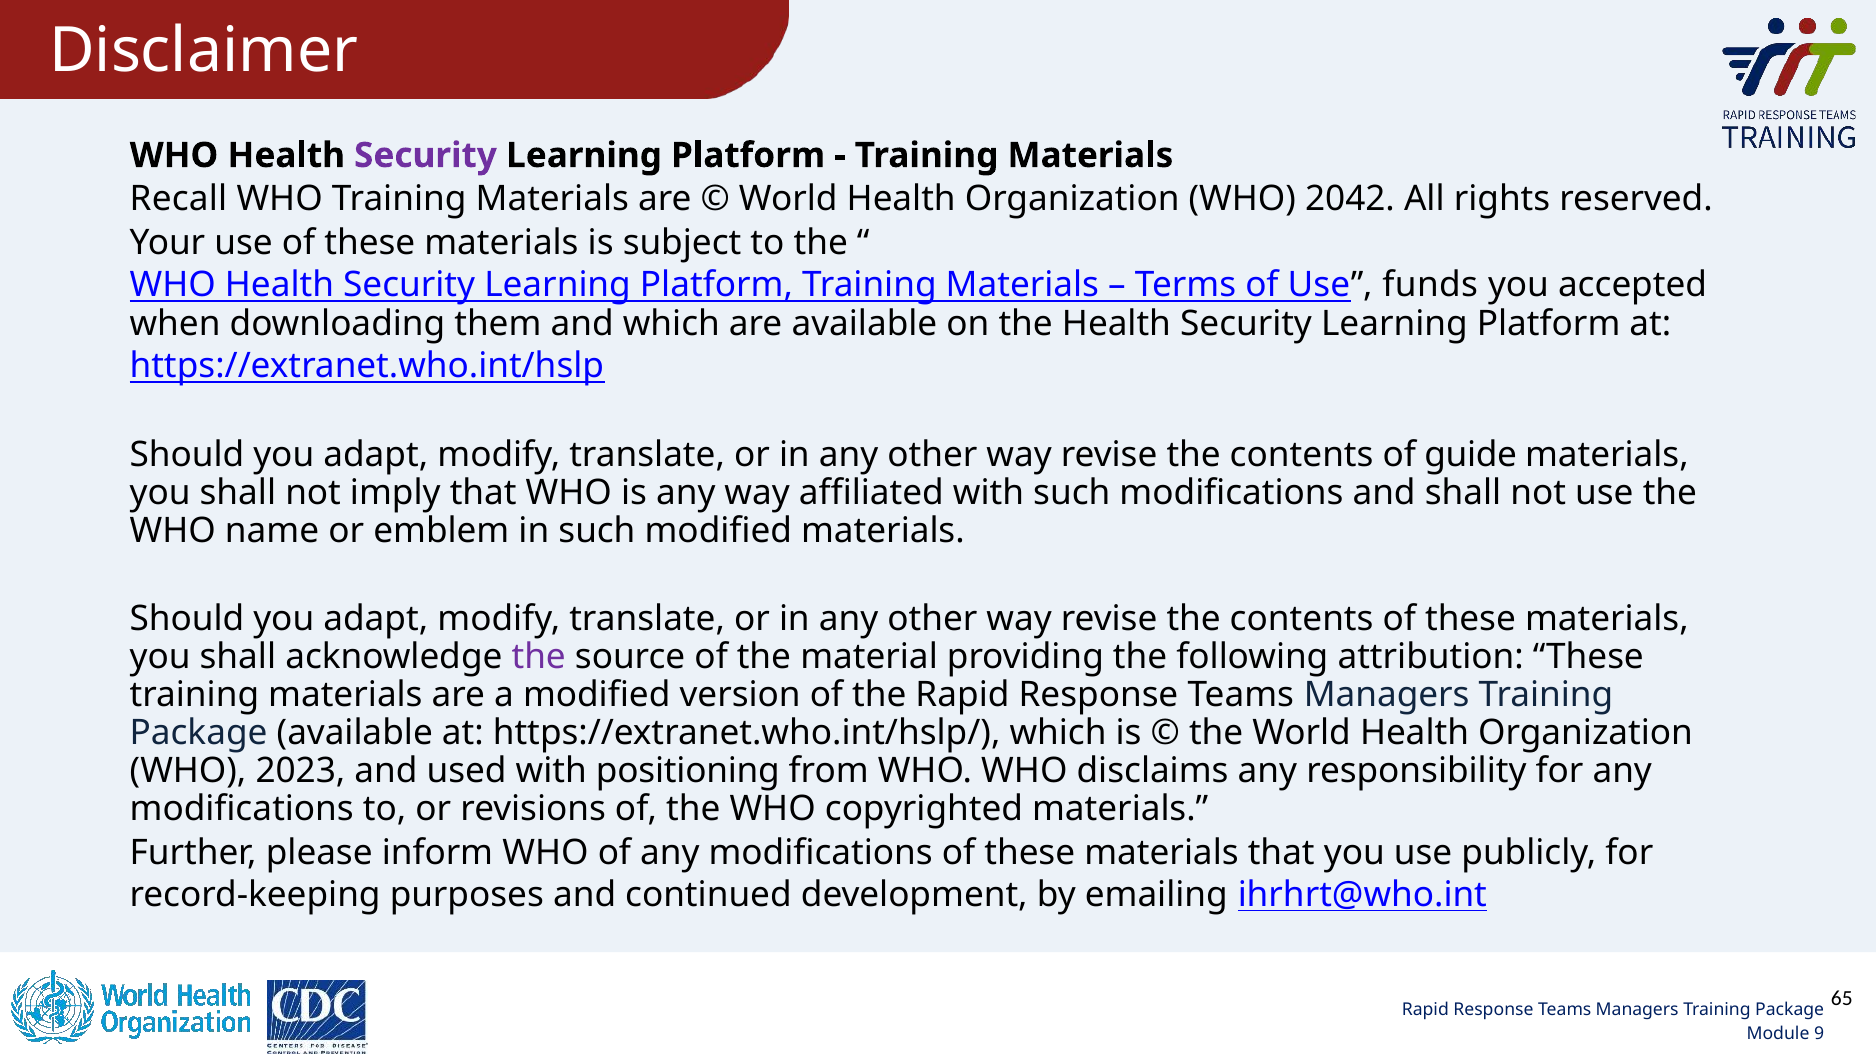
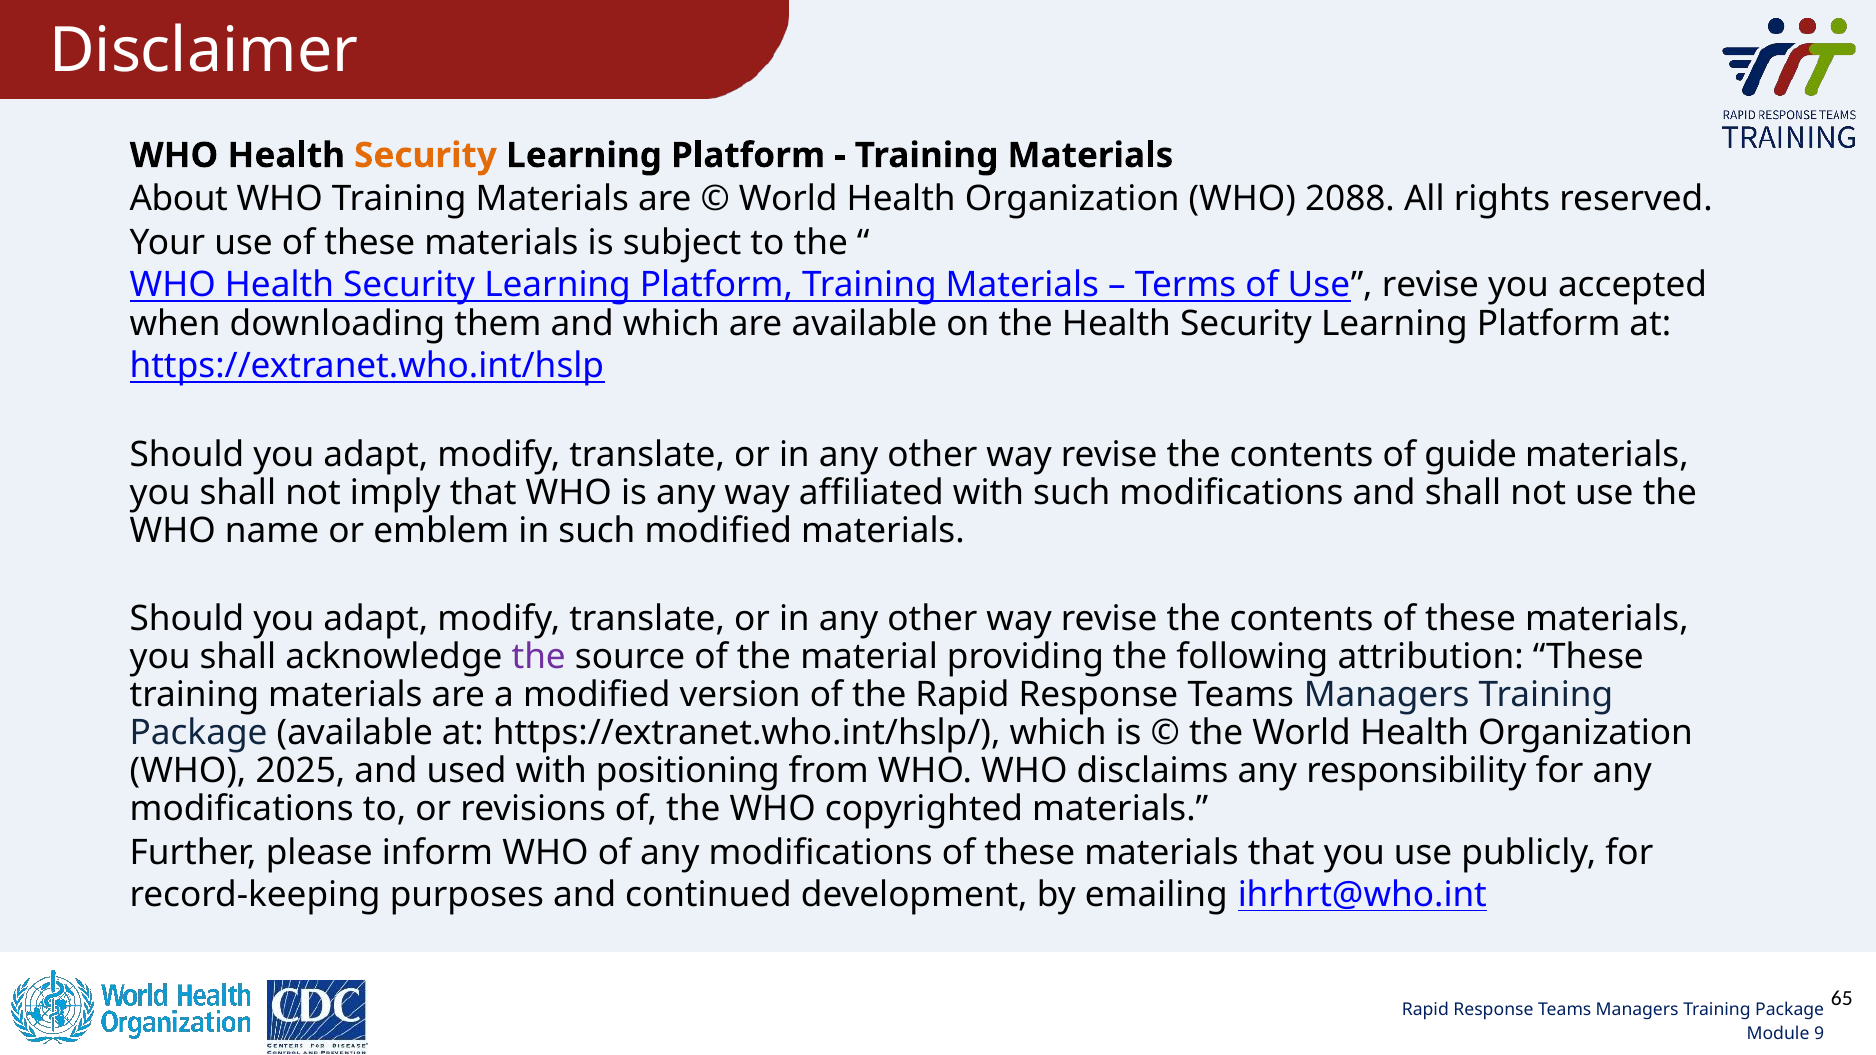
Security at (425, 155) colour: purple -> orange
Recall: Recall -> About
2042: 2042 -> 2088
Use funds: funds -> revise
2023: 2023 -> 2025
